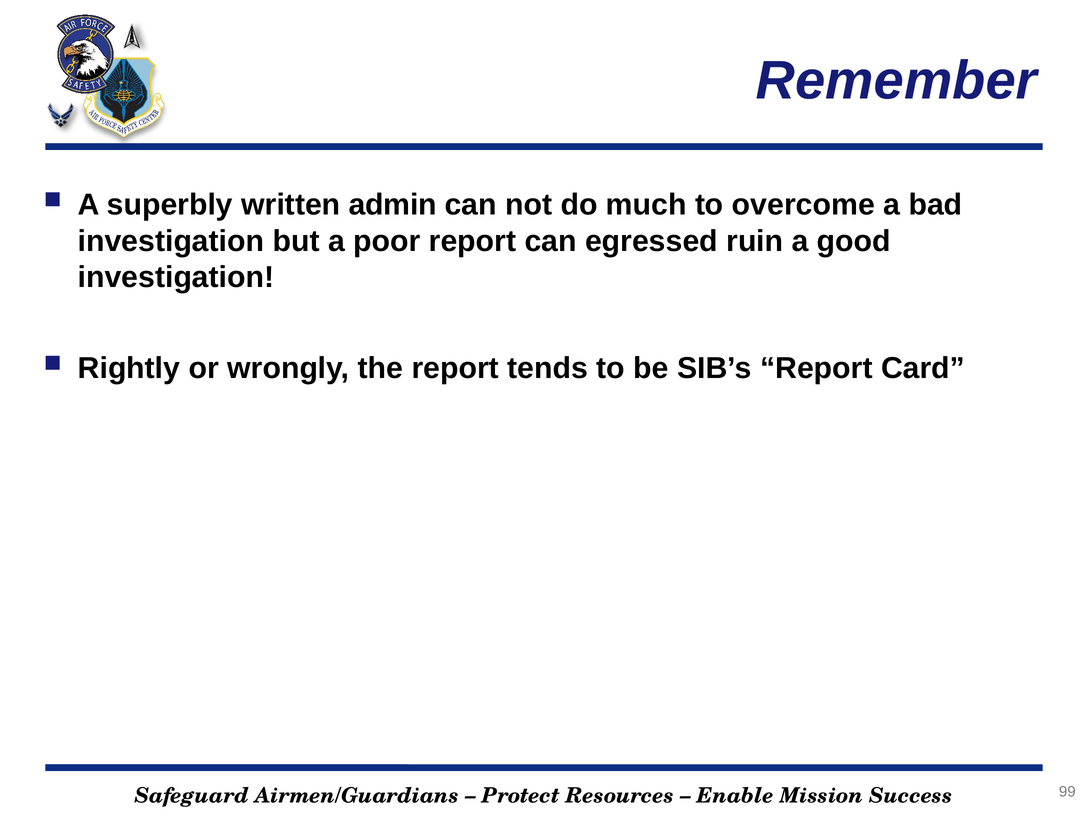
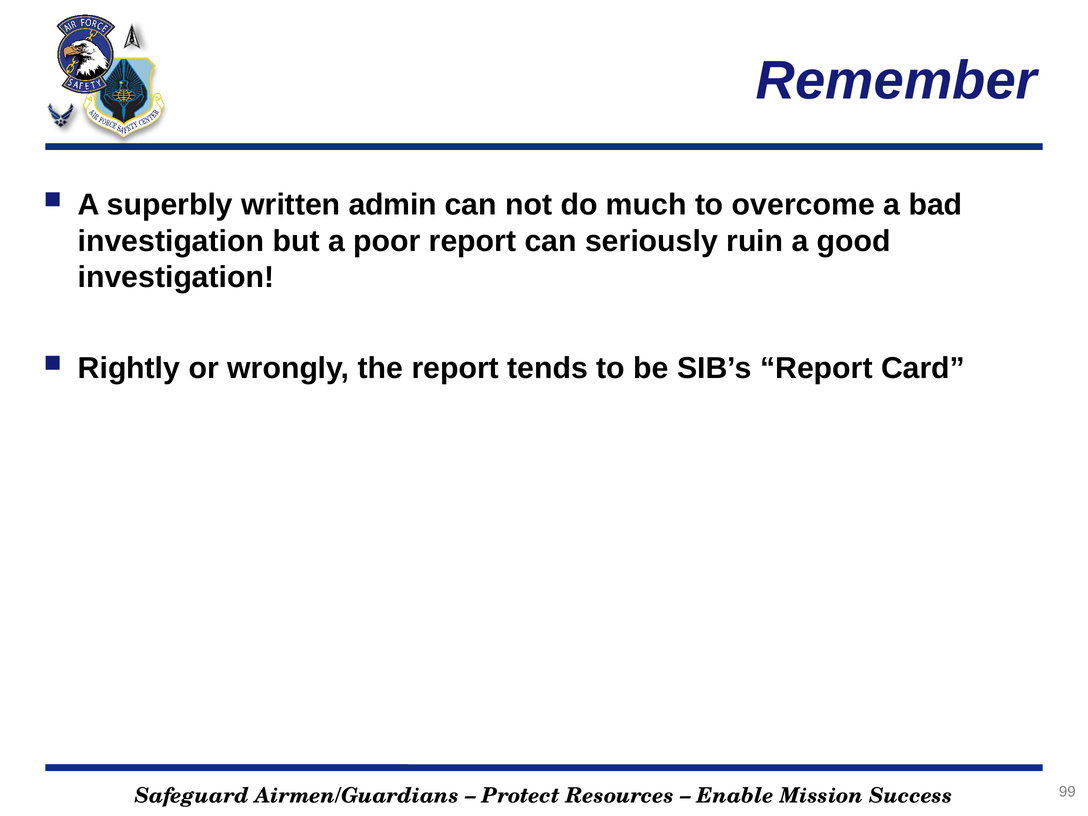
egressed: egressed -> seriously
